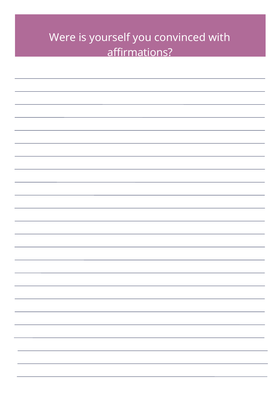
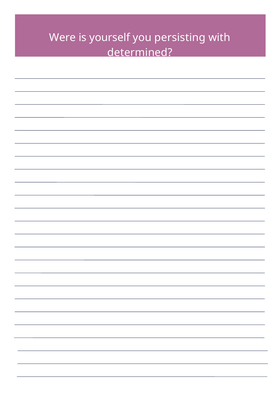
convinced: convinced -> persisting
affirmations: affirmations -> determined
